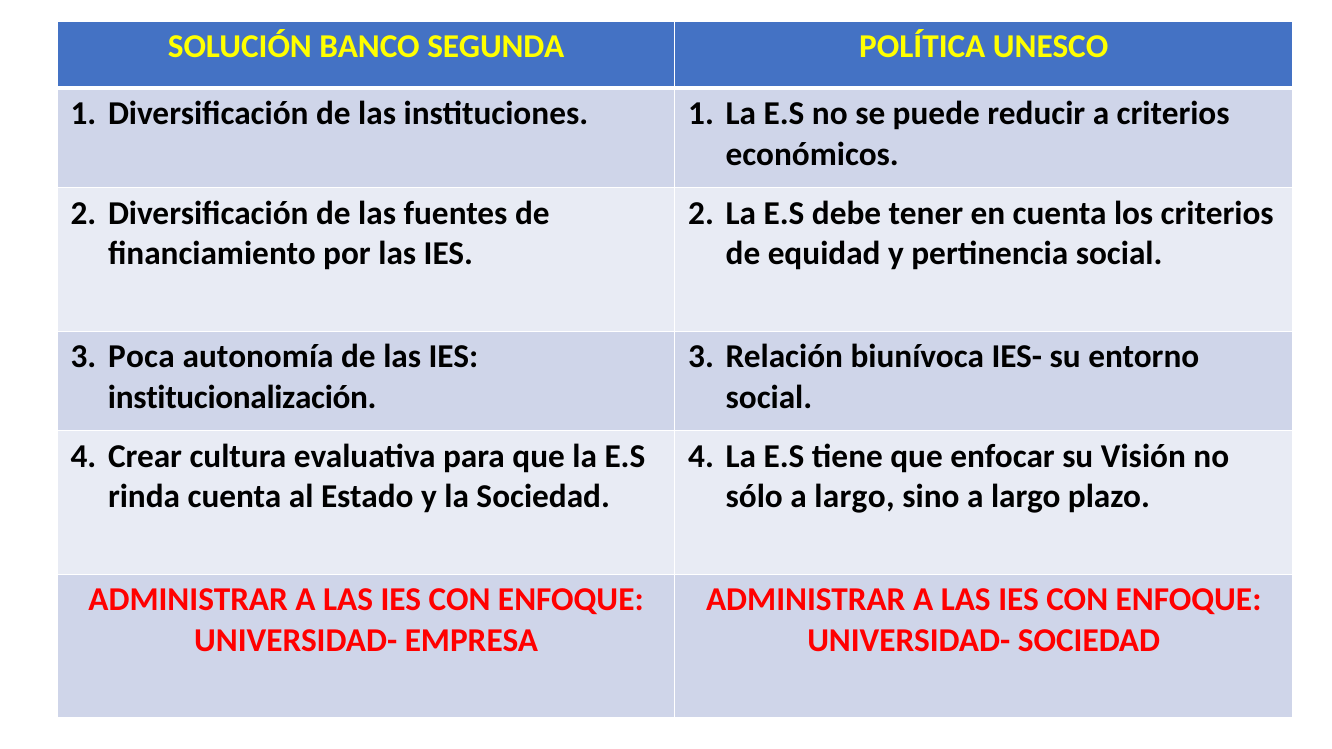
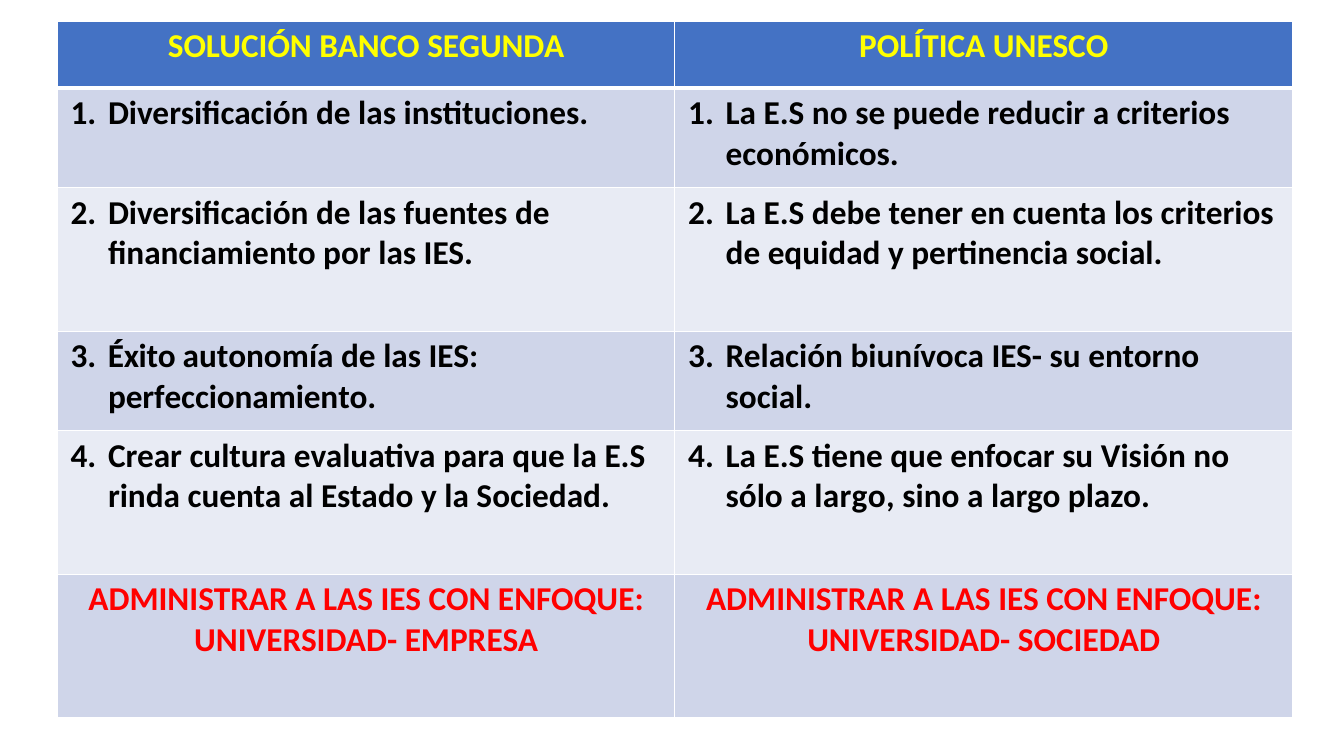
Poca: Poca -> Éxito
institucionalización: institucionalización -> perfeccionamiento
